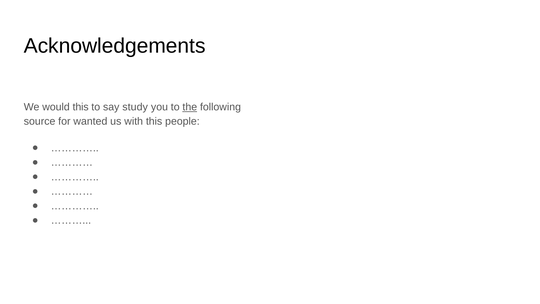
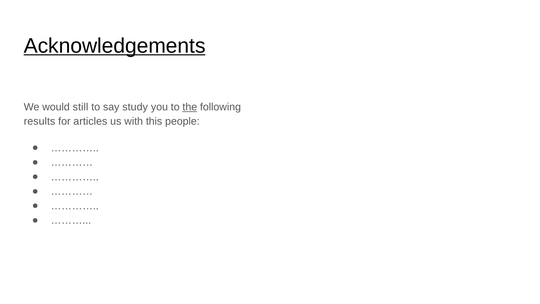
Acknowledgements underline: none -> present
would this: this -> still
source: source -> results
wanted: wanted -> articles
